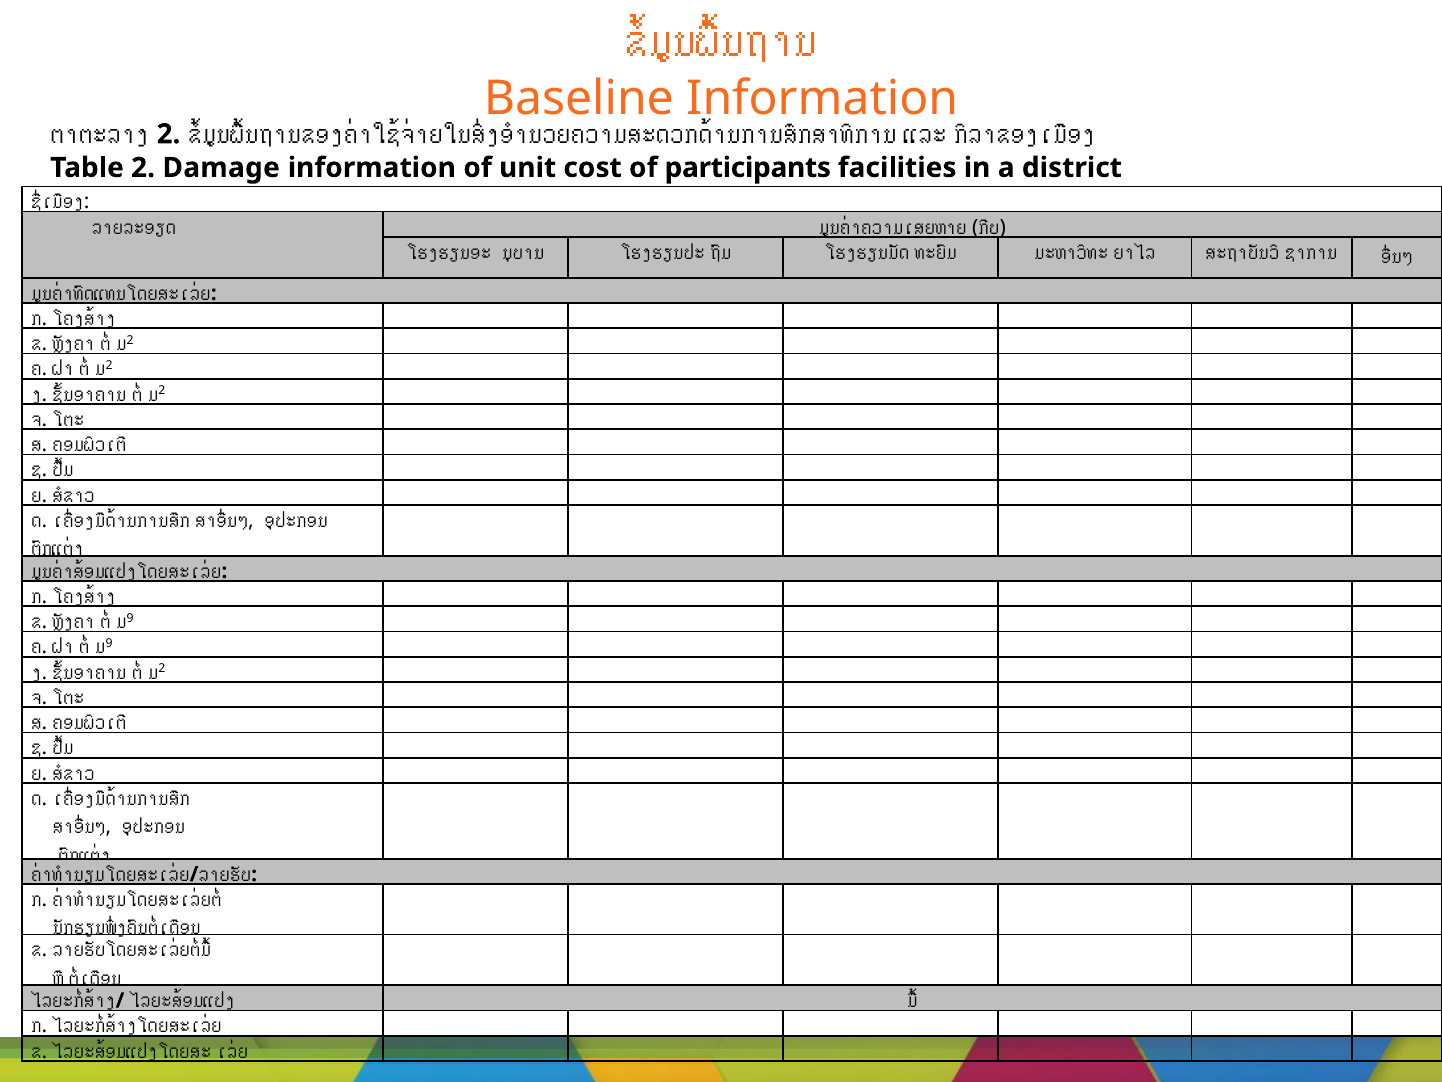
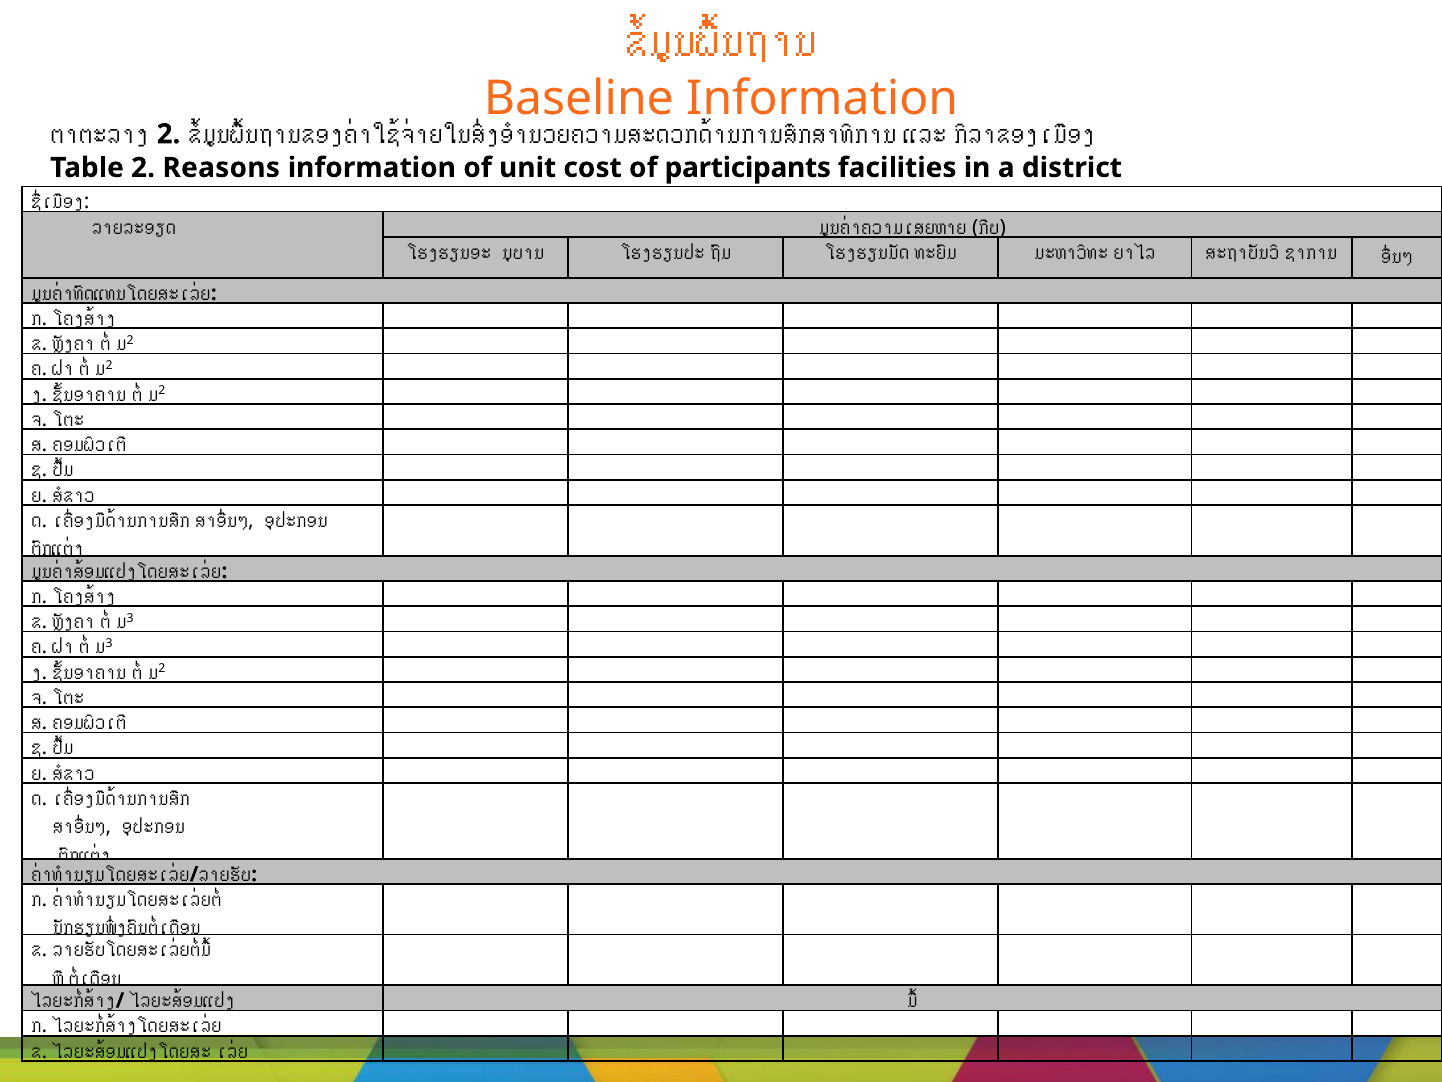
Damage: Damage -> Reasons
9 at (130, 618): 9 -> 3
9 at (109, 643): 9 -> 3
